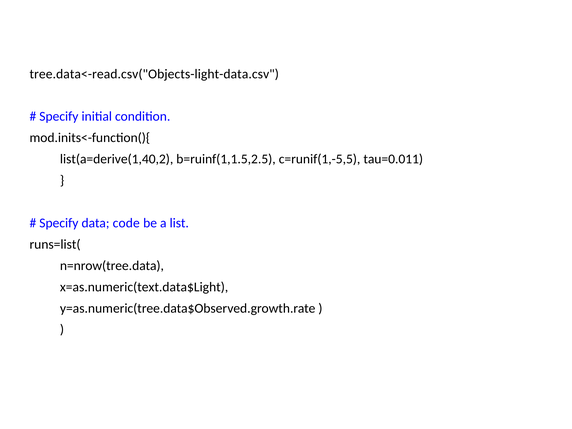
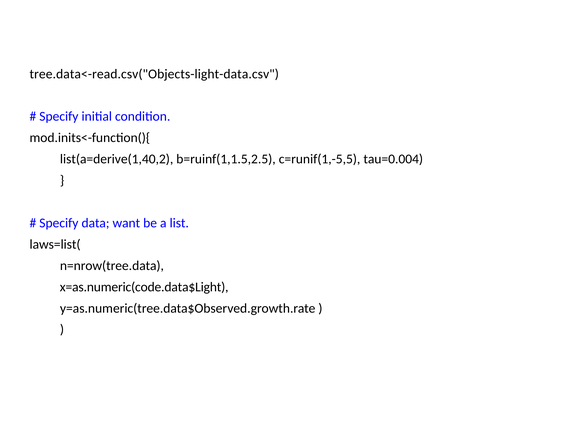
tau=0.011: tau=0.011 -> tau=0.004
code: code -> want
runs=list(: runs=list( -> laws=list(
x=as.numeric(text.data$Light: x=as.numeric(text.data$Light -> x=as.numeric(code.data$Light
